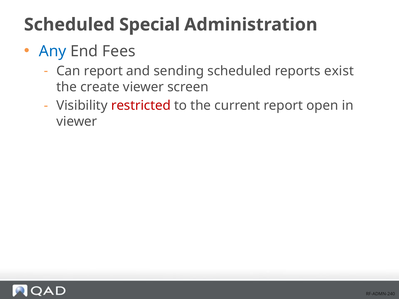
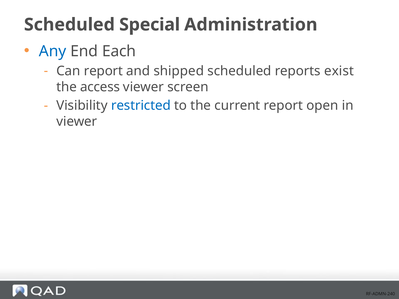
Fees: Fees -> Each
sending: sending -> shipped
create: create -> access
restricted colour: red -> blue
